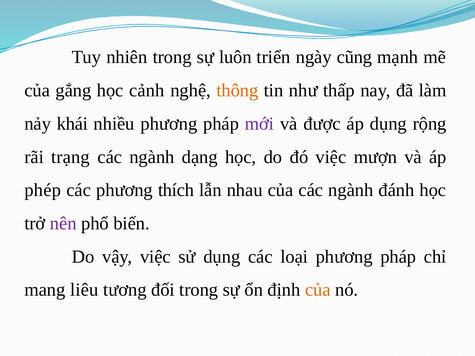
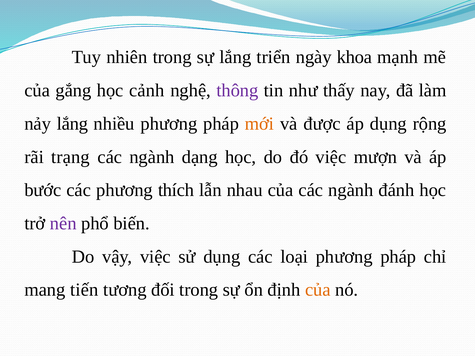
sự luôn: luôn -> lắng
cũng: cũng -> khoa
thông colour: orange -> purple
thấp: thấp -> thấy
nảy khái: khái -> lắng
mới colour: purple -> orange
phép: phép -> bước
liêu: liêu -> tiến
